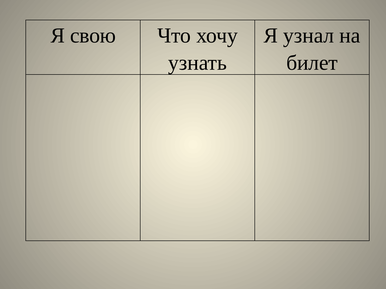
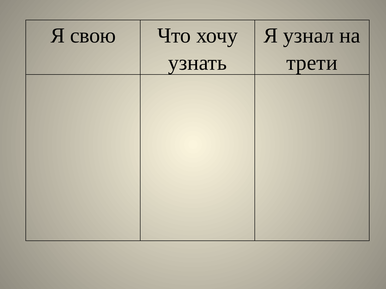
билет: билет -> трети
